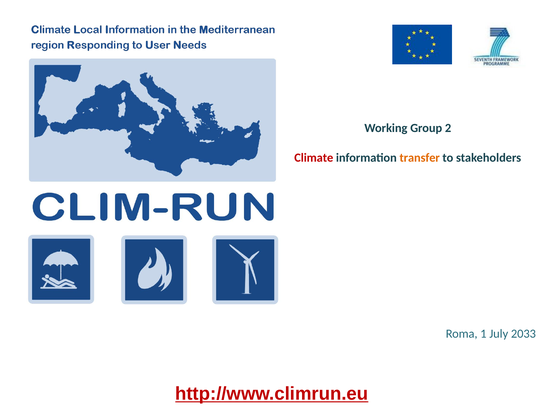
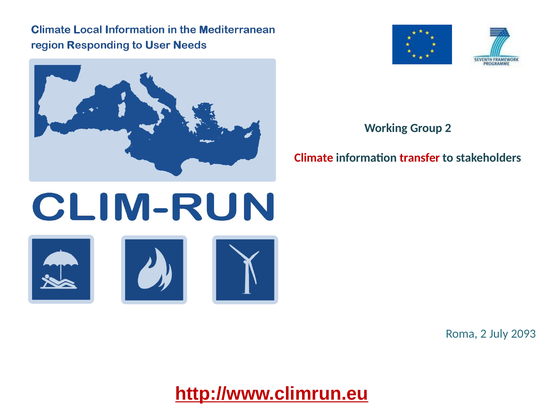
transfer colour: orange -> red
Roma 1: 1 -> 2
2033: 2033 -> 2093
